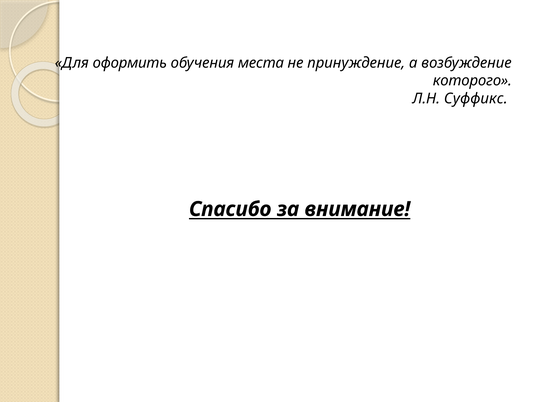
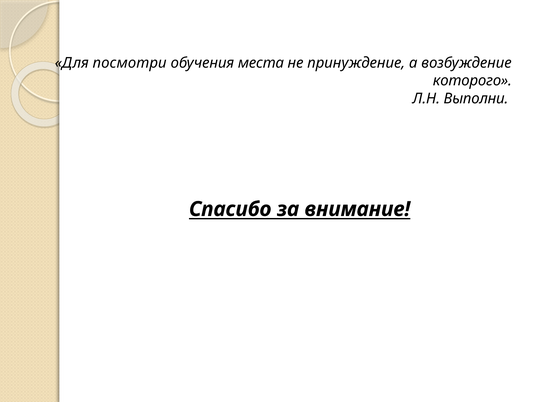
оформить: оформить -> посмотри
Суффикс: Суффикс -> Выполни
